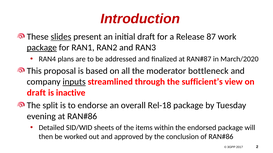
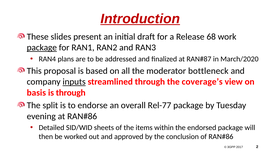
Introduction underline: none -> present
slides underline: present -> none
87: 87 -> 68
sufficient’s: sufficient’s -> coverage’s
draft at (36, 93): draft -> basis
is inactive: inactive -> through
Rel-18: Rel-18 -> Rel-77
